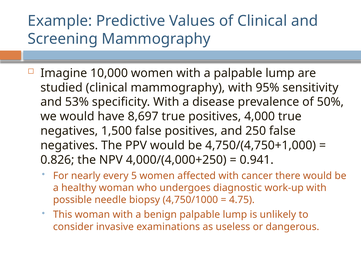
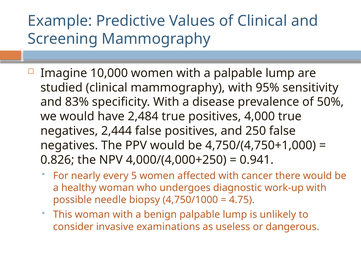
53%: 53% -> 83%
8,697: 8,697 -> 2,484
1,500: 1,500 -> 2,444
